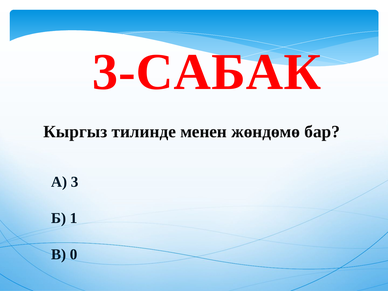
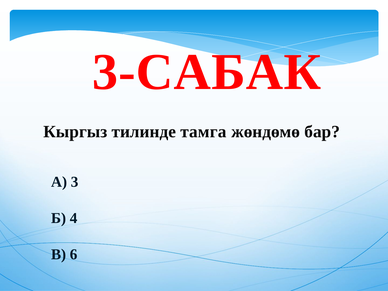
менен: менен -> тамга
1: 1 -> 4
0: 0 -> 6
